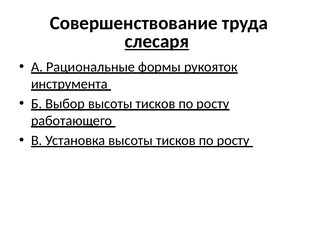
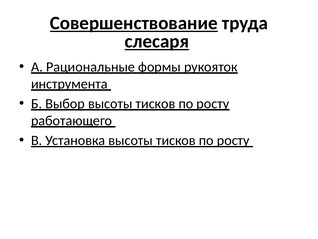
Совершенствование underline: none -> present
